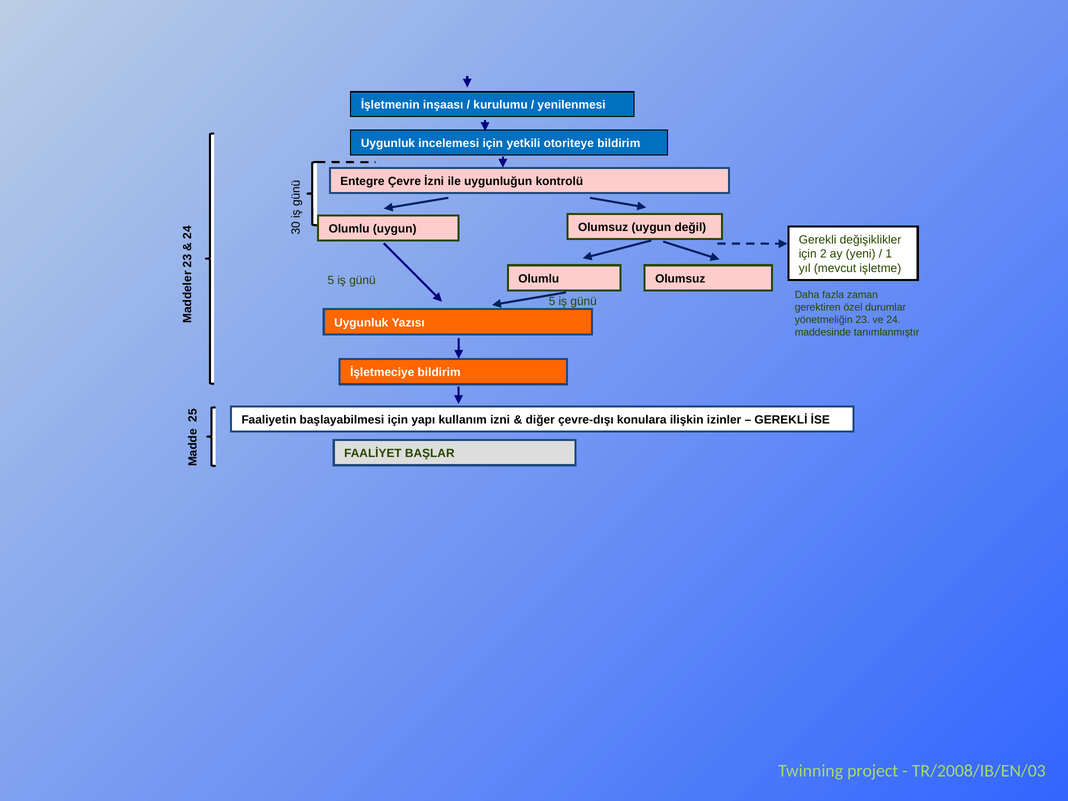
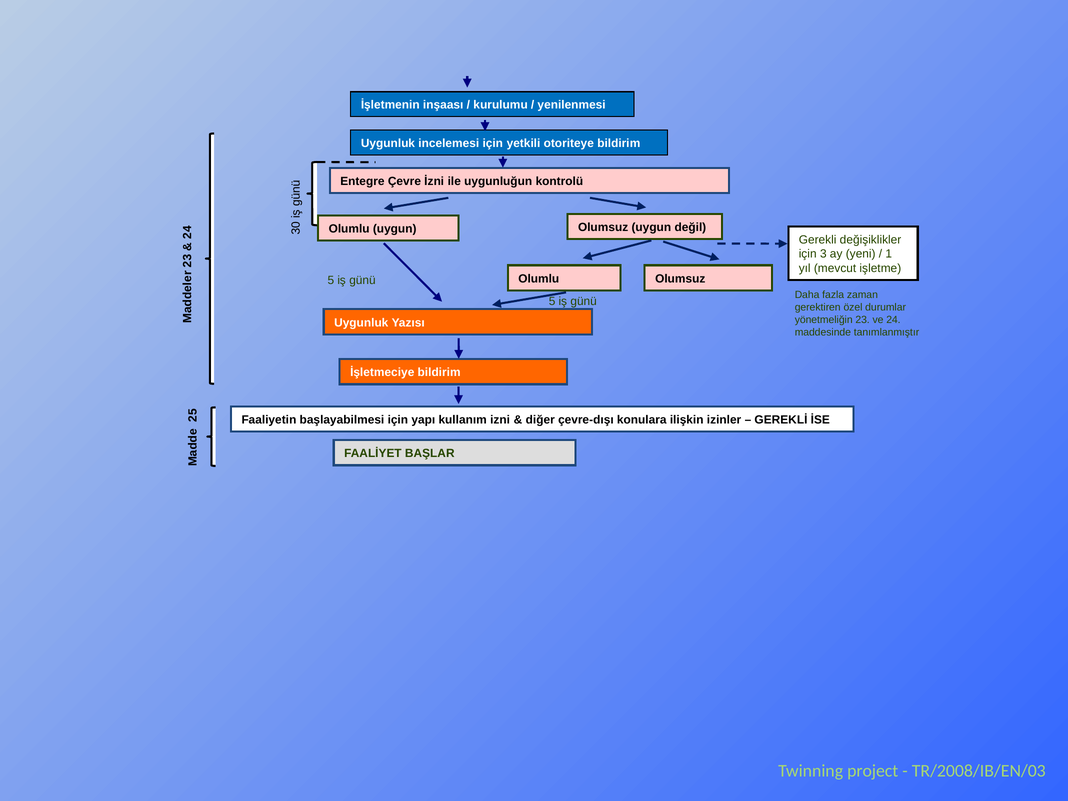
için 2: 2 -> 3
